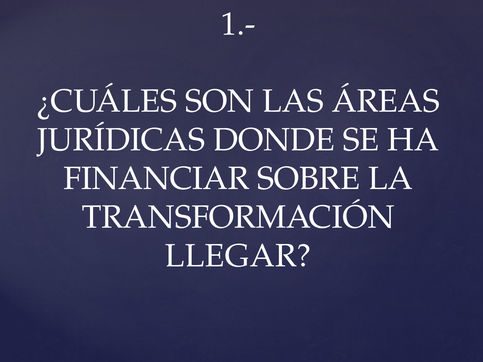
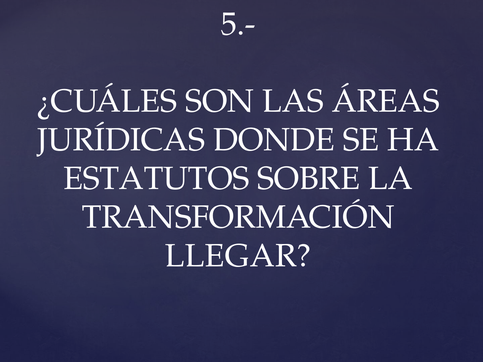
1.-: 1.- -> 5.-
FINANCIAR: FINANCIAR -> ESTATUTOS
